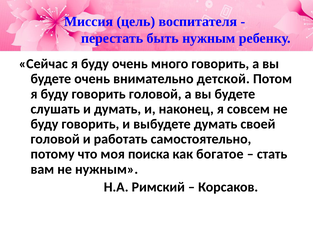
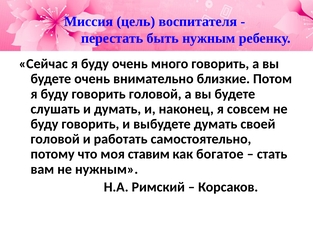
детской: детской -> близкие
поиска: поиска -> ставим
